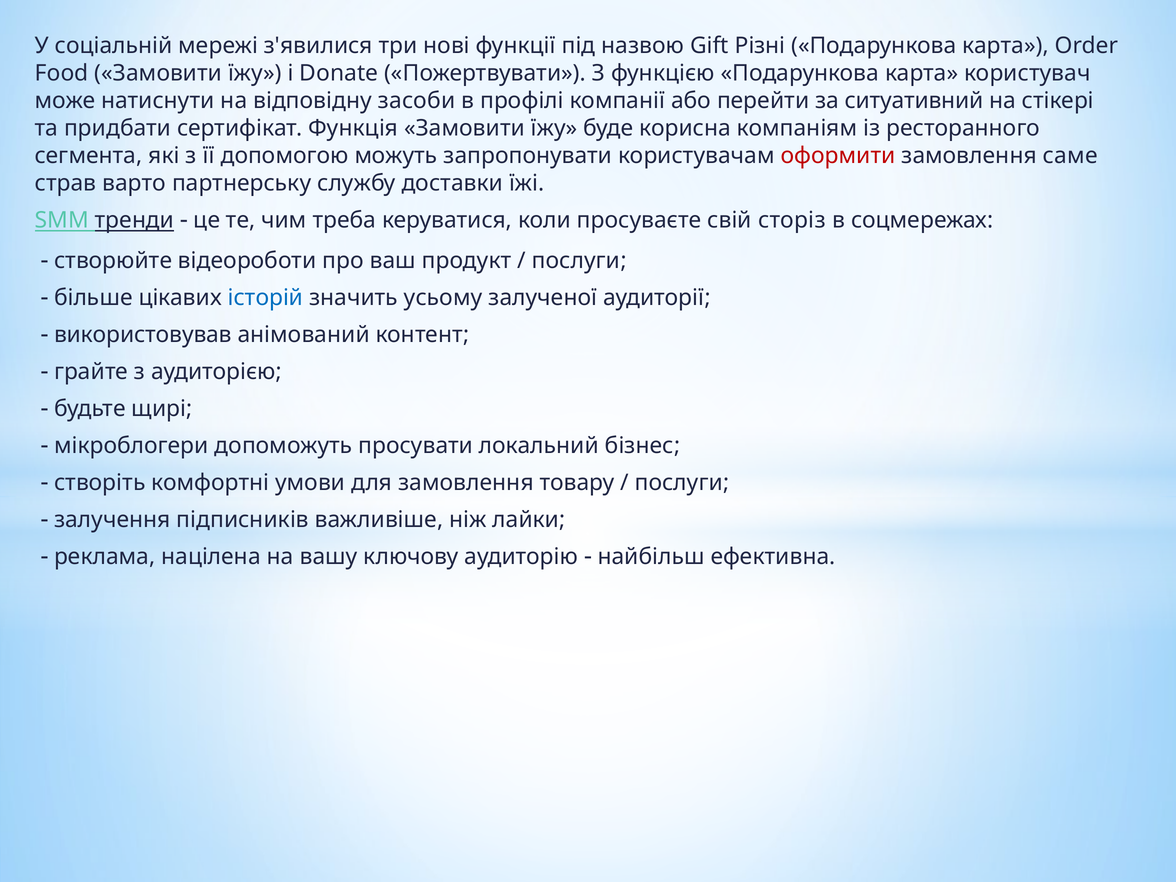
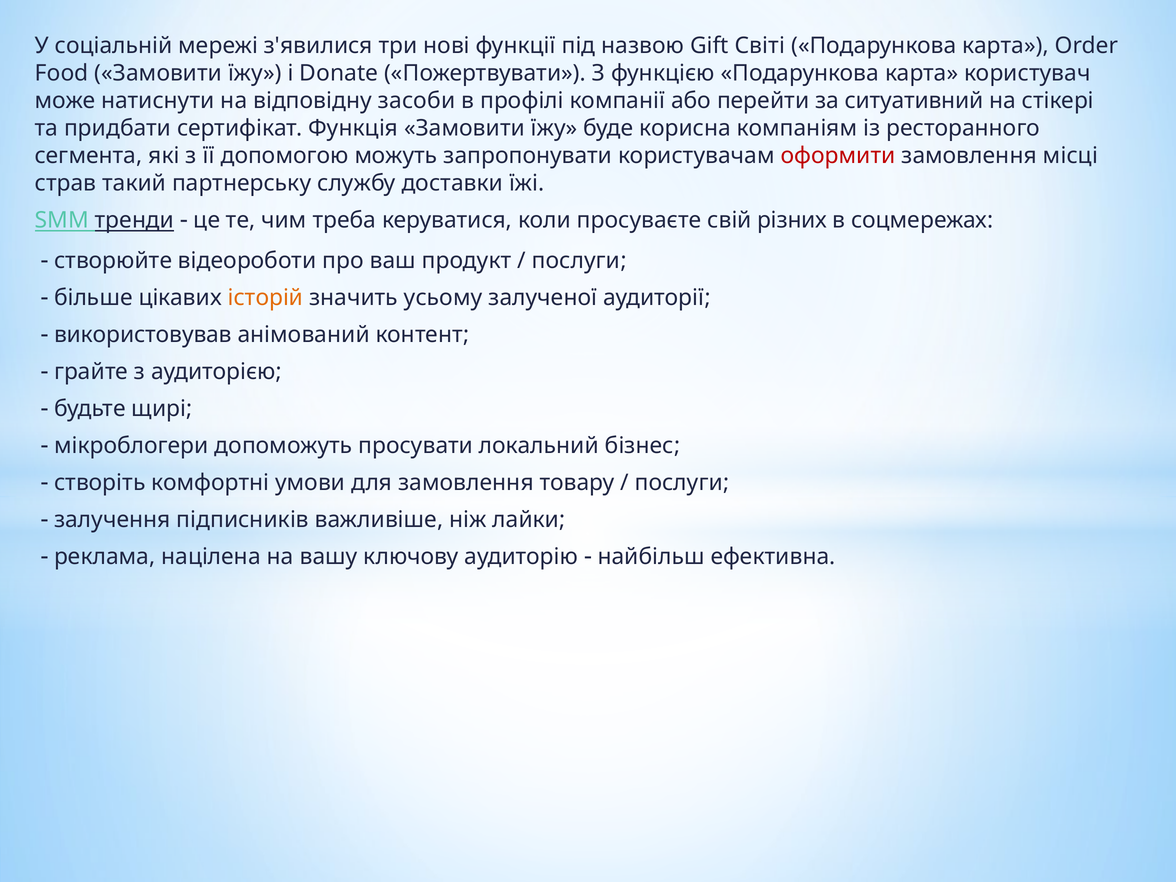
Різні: Різні -> Світі
саме: саме -> місці
варто: варто -> такий
сторіз: сторіз -> різних
історій colour: blue -> orange
